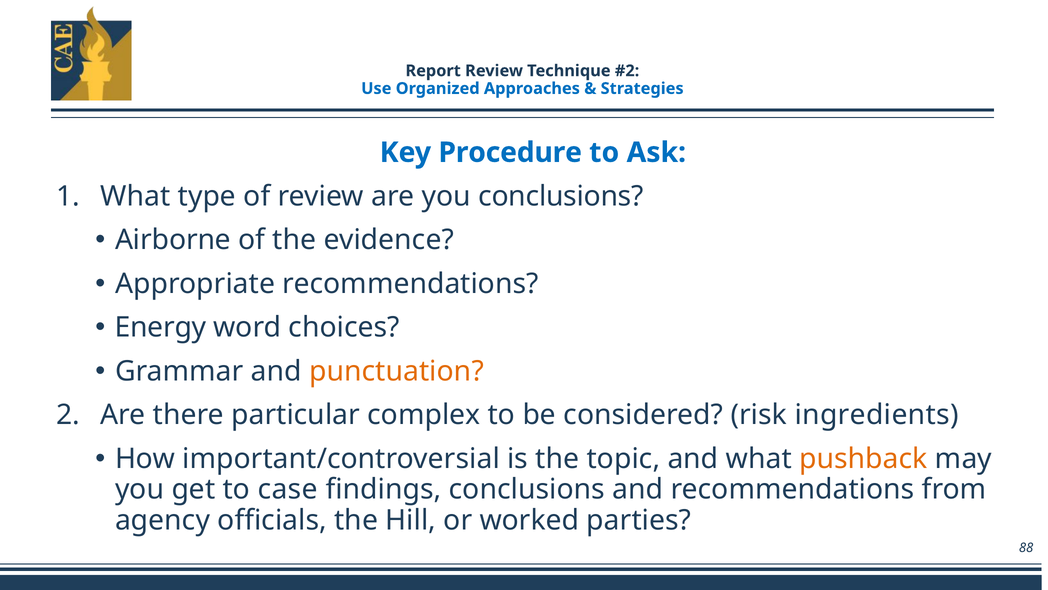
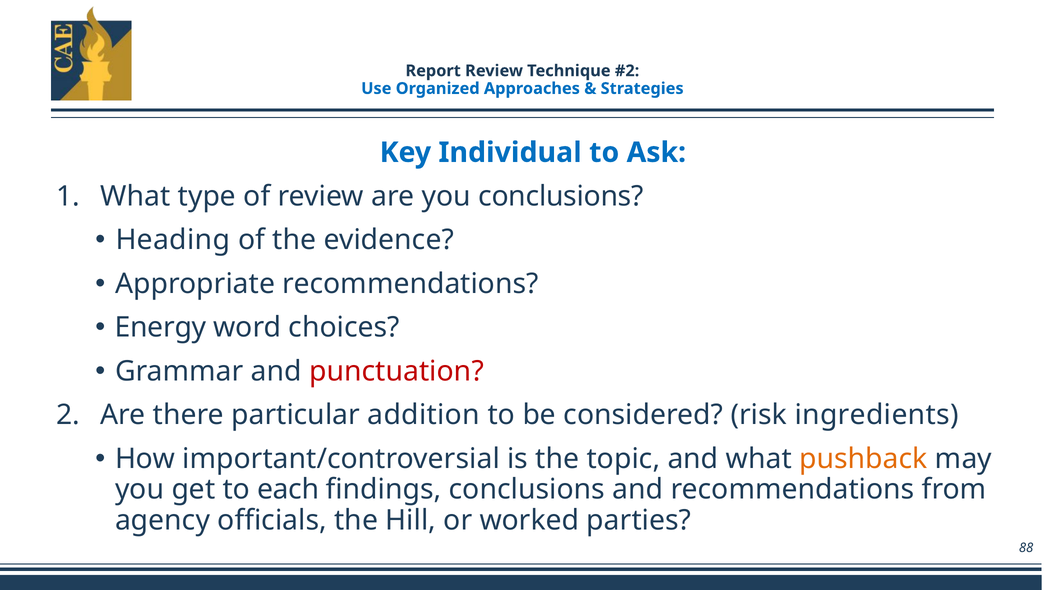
Procedure: Procedure -> Individual
Airborne: Airborne -> Heading
punctuation colour: orange -> red
complex: complex -> addition
case: case -> each
